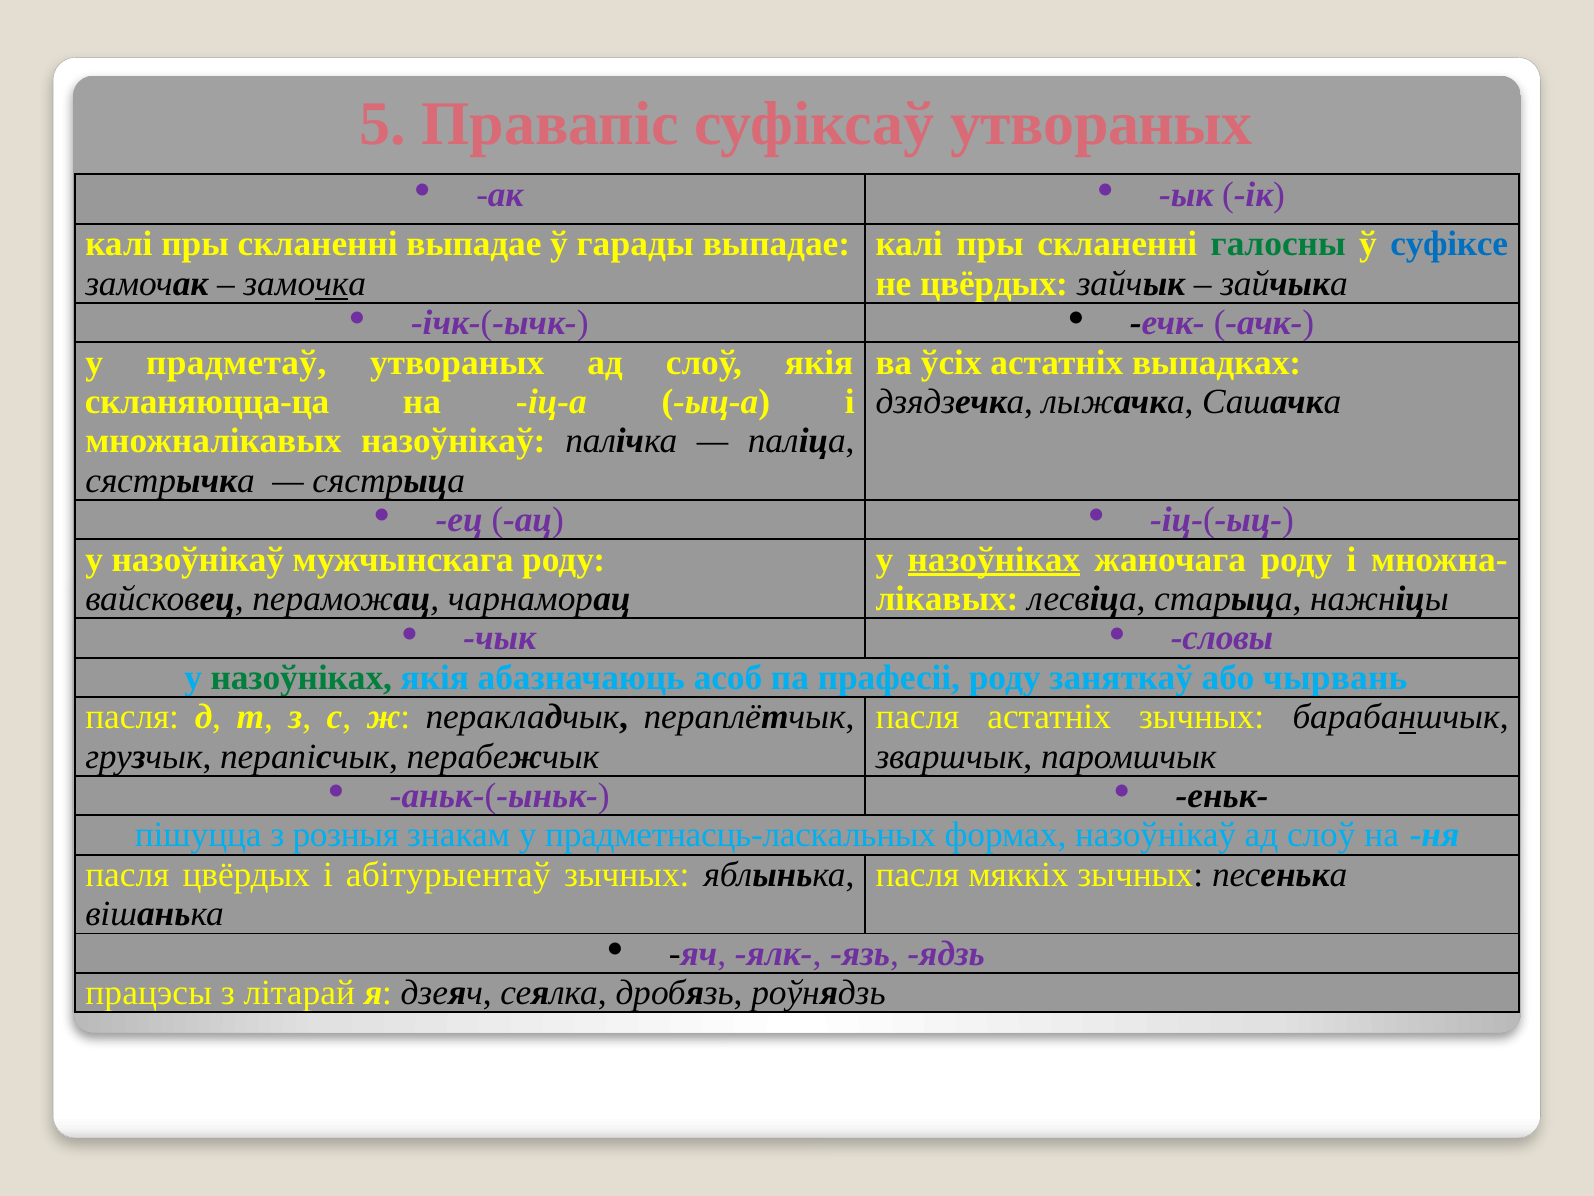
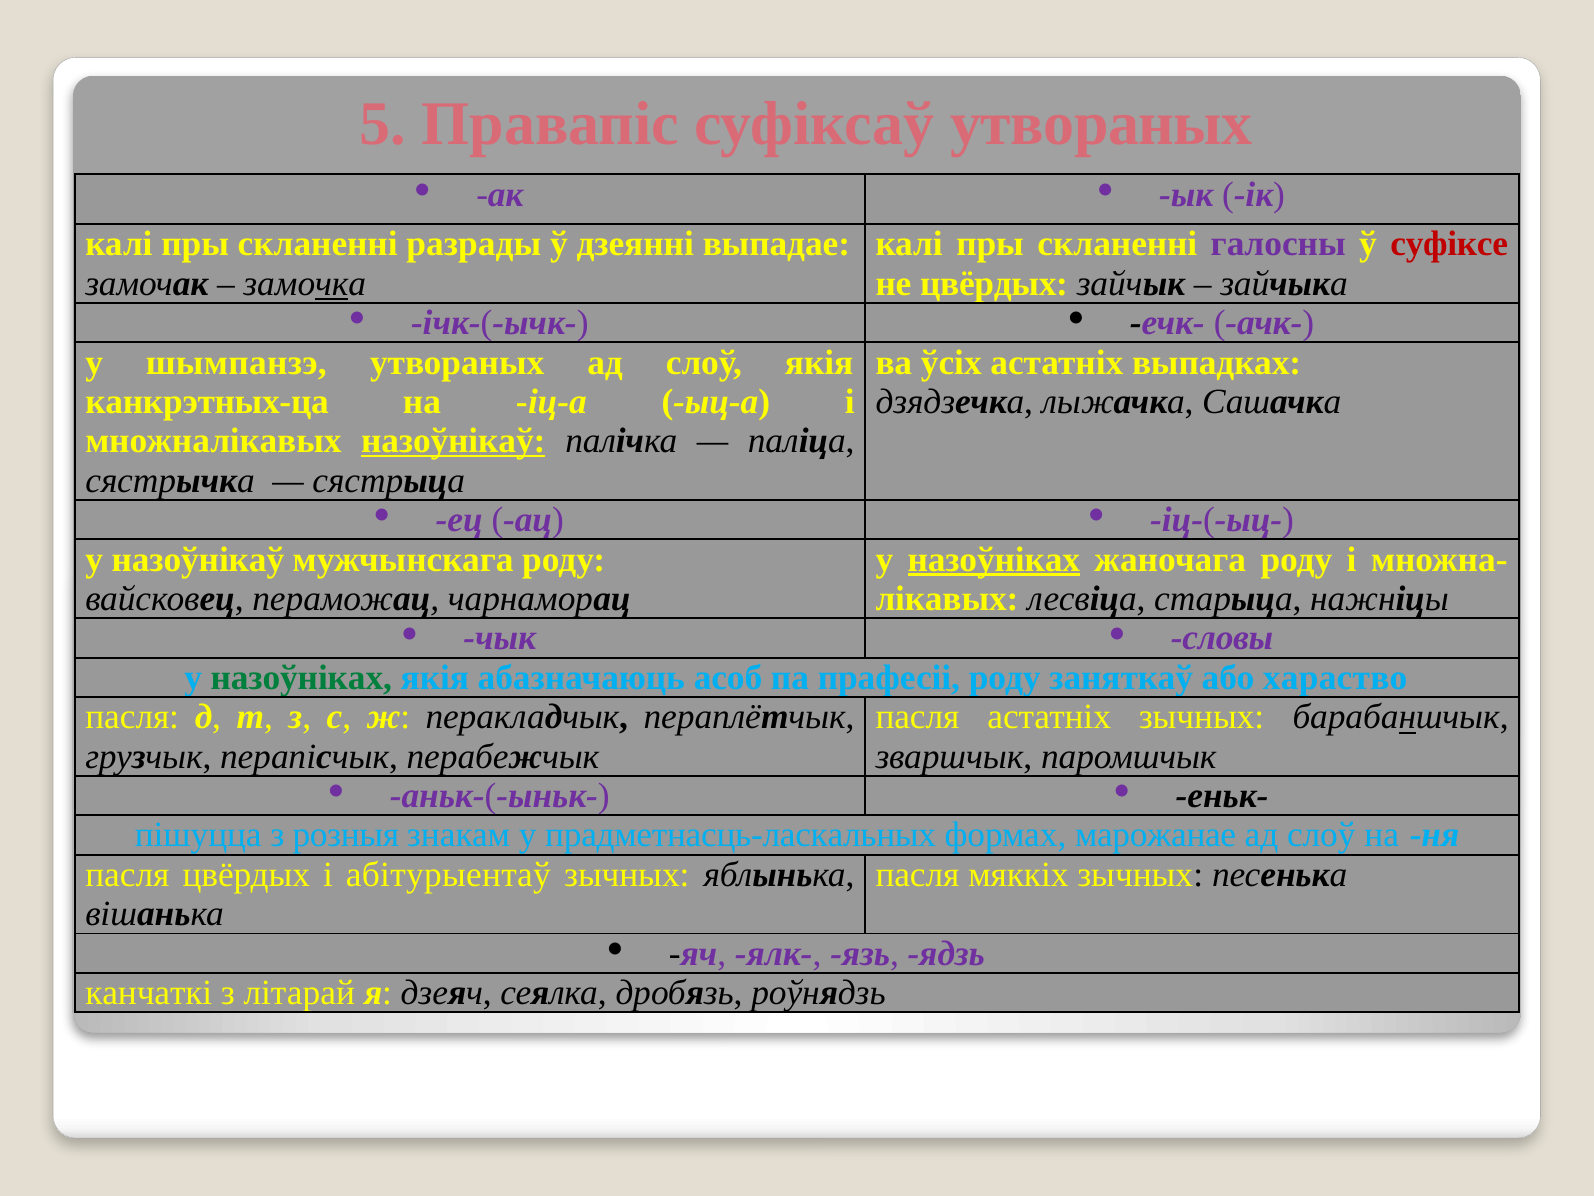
скланенні выпадае: выпадае -> разрады
гарады: гарады -> дзеянні
галосны colour: green -> purple
суфіксе colour: blue -> red
прадметаў: прадметаў -> шымпанзэ
скланяюцца-ца: скланяюцца-ца -> канкрэтных-ца
назоўнікаў at (453, 441) underline: none -> present
чырвань: чырвань -> хараство
формах назоўнікаў: назоўнікаў -> марожанае
працэсы: працэсы -> канчаткі
